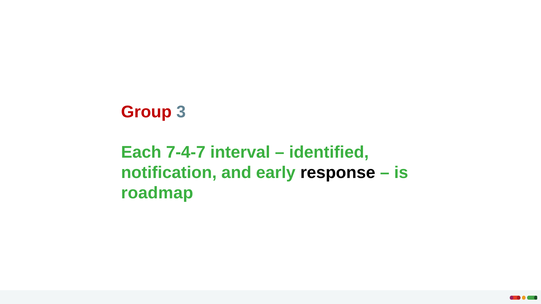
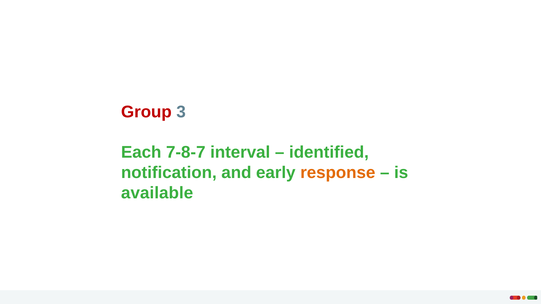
7-4-7: 7-4-7 -> 7-8-7
response colour: black -> orange
roadmap: roadmap -> available
